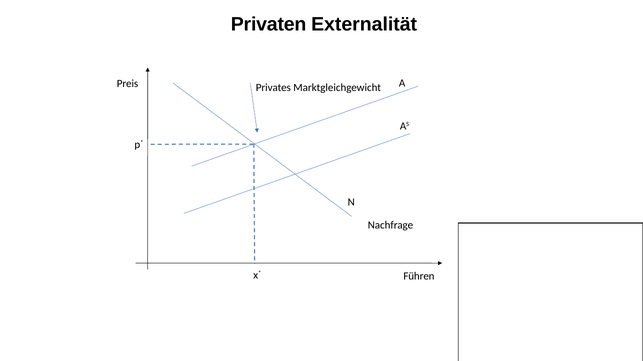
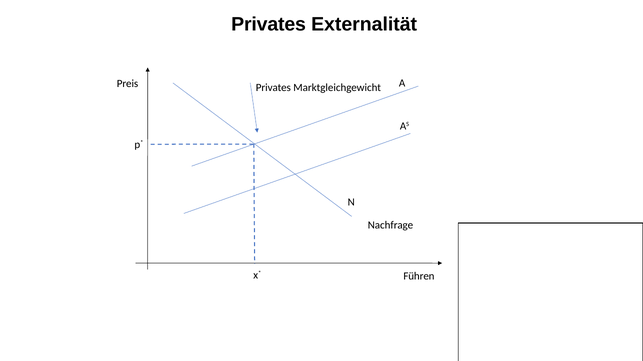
Privaten at (269, 24): Privaten -> Privates
